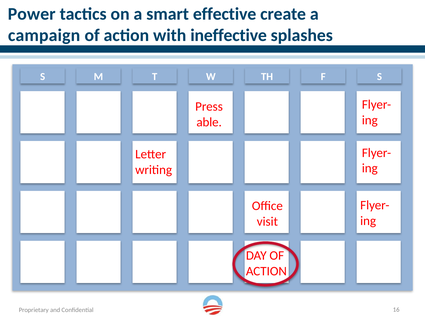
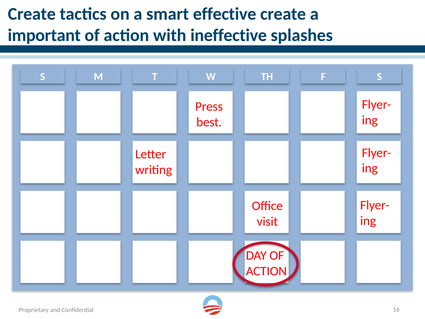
Power at (32, 14): Power -> Create
campaign: campaign -> important
able: able -> best
